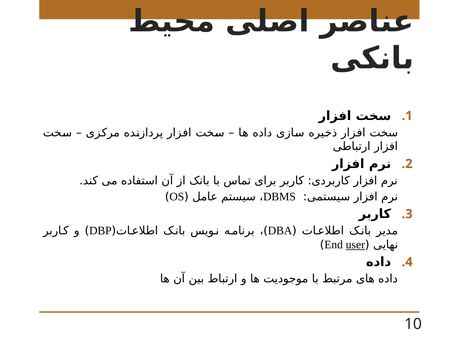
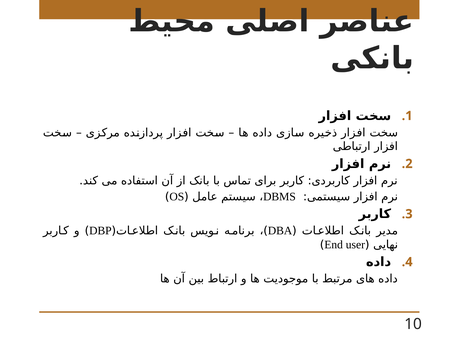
user underline: present -> none
